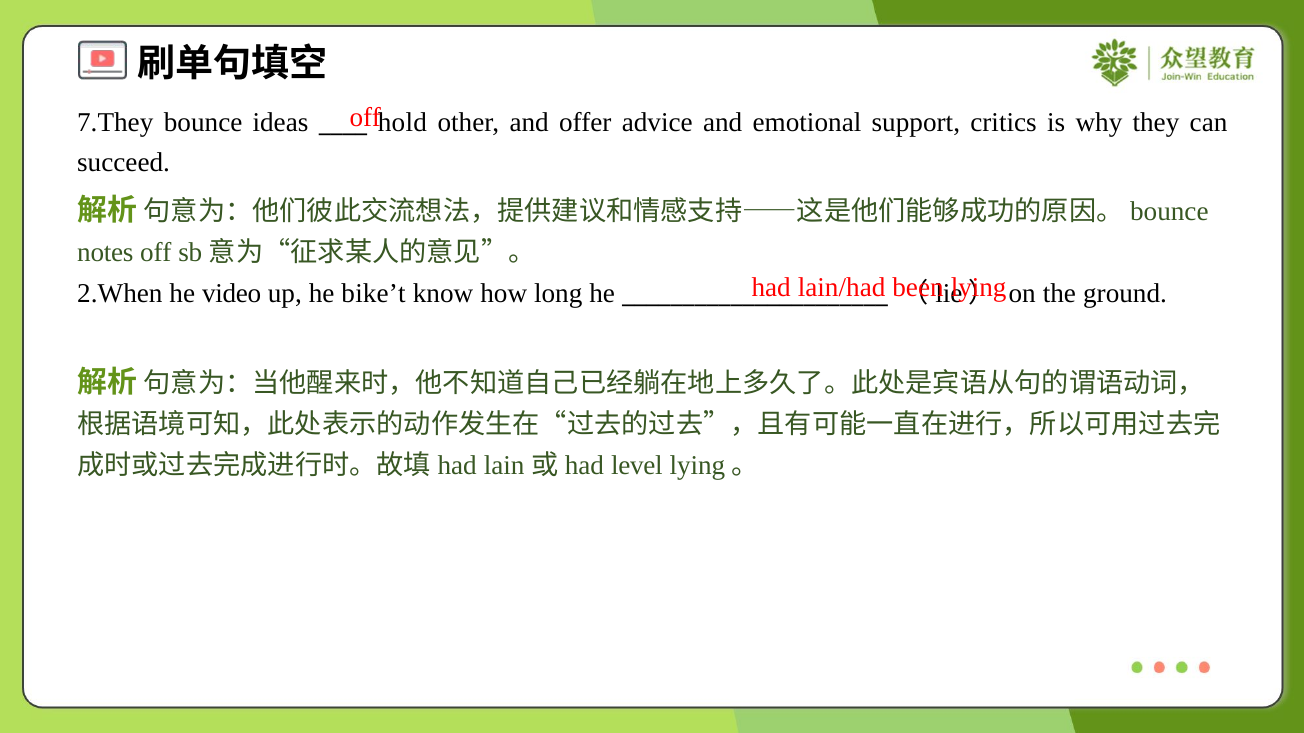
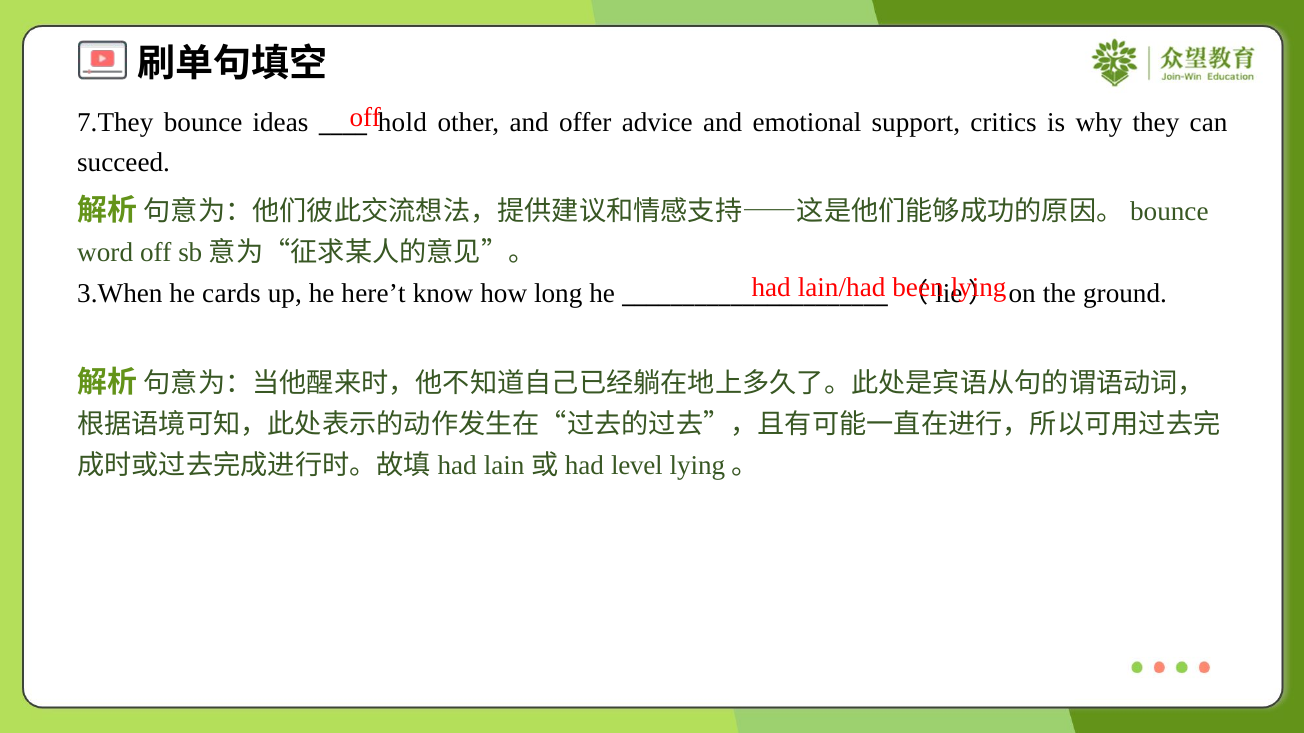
notes: notes -> word
2.When: 2.When -> 3.When
video: video -> cards
bike’t: bike’t -> here’t
